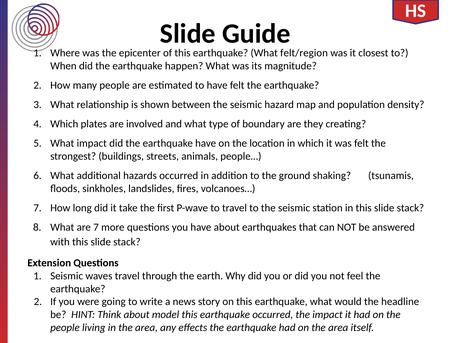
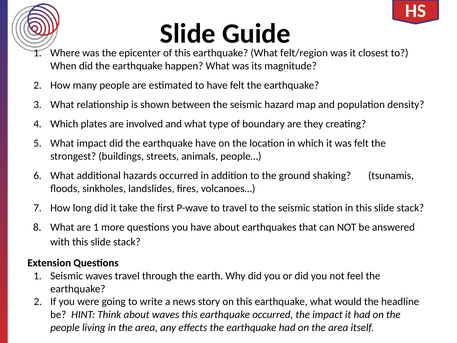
are 7: 7 -> 1
about model: model -> waves
